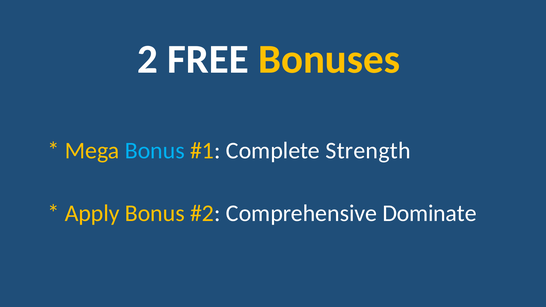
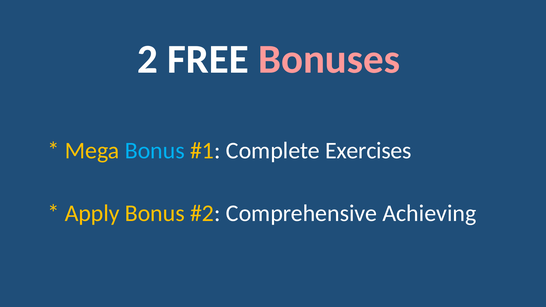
Bonuses colour: yellow -> pink
Strength: Strength -> Exercises
Dominate: Dominate -> Achieving
